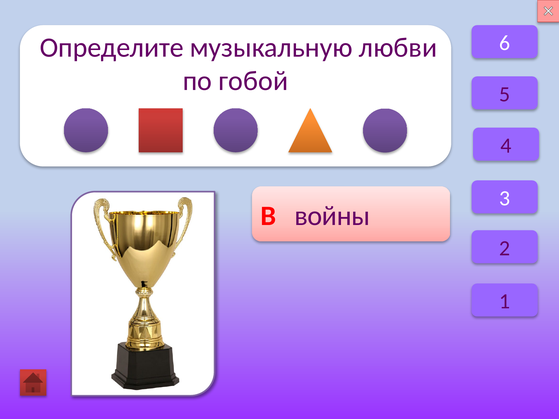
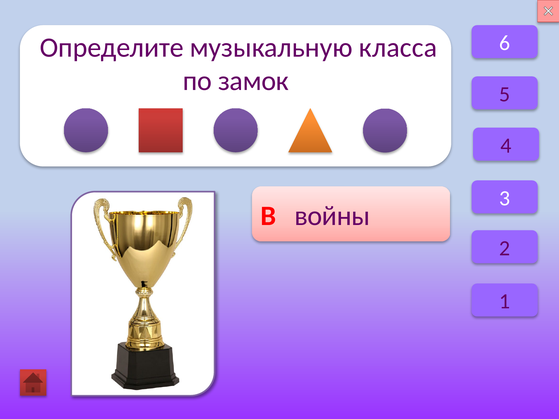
любви: любви -> класса
гобой: гобой -> замок
